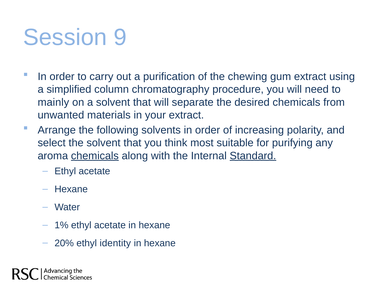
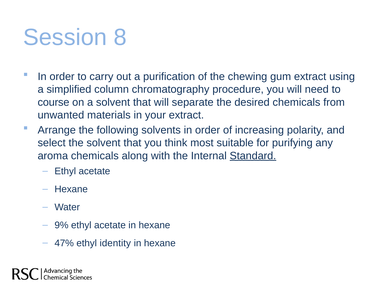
9: 9 -> 8
mainly: mainly -> course
chemicals at (95, 156) underline: present -> none
1%: 1% -> 9%
20%: 20% -> 47%
